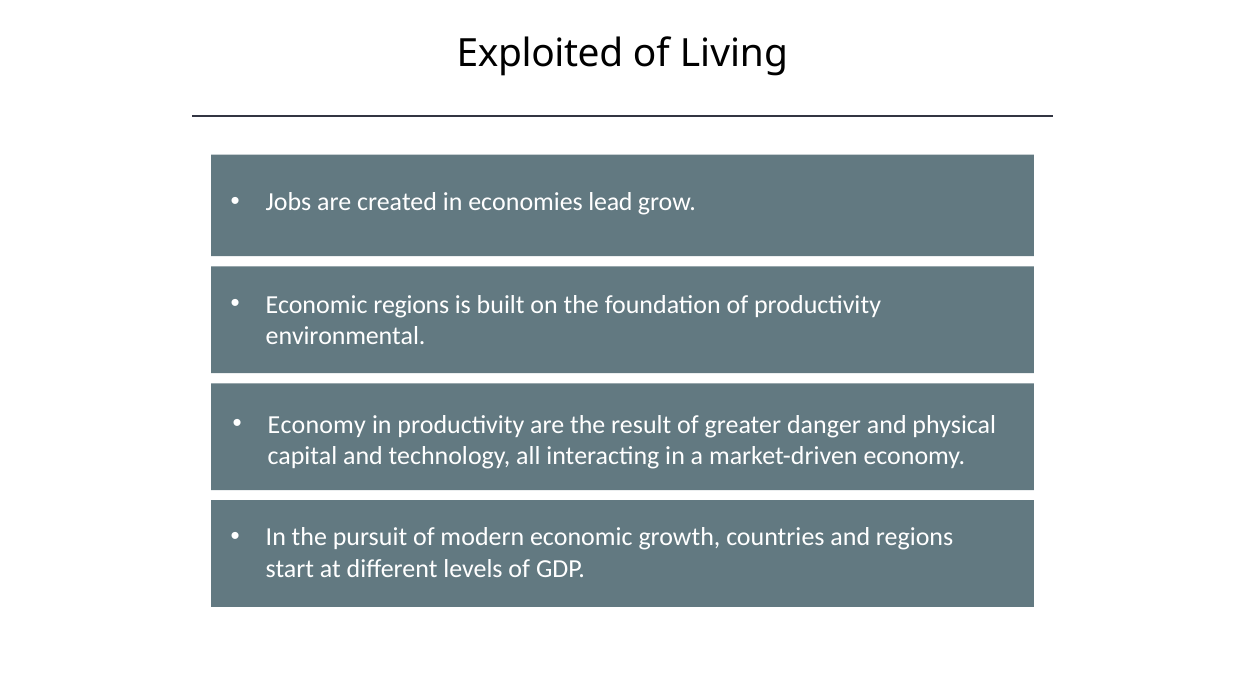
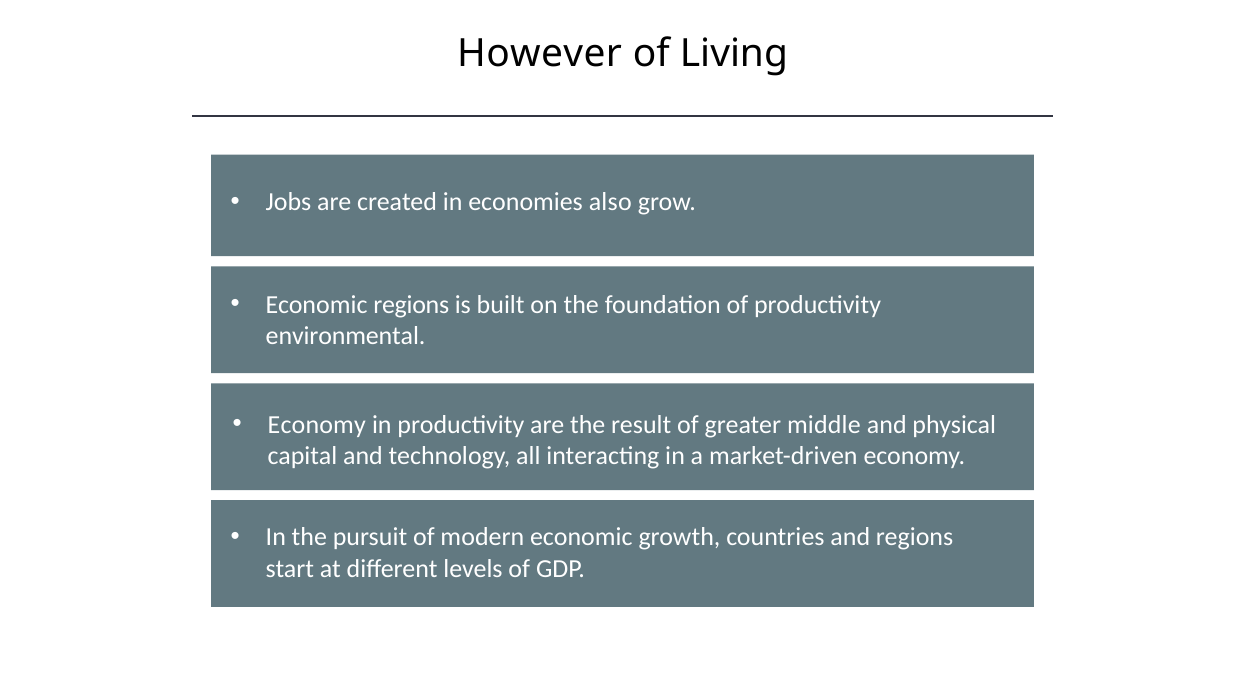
Exploited: Exploited -> However
lead: lead -> also
danger: danger -> middle
